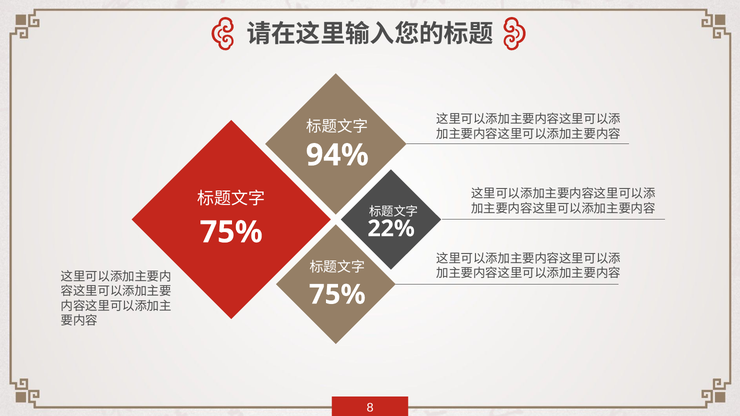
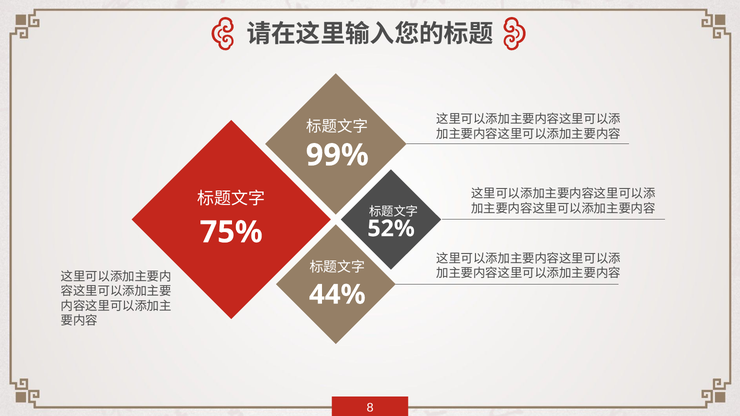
94%: 94% -> 99%
22%: 22% -> 52%
75% at (337, 295): 75% -> 44%
